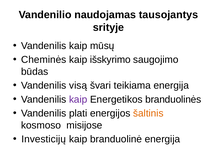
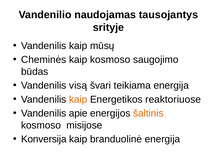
kaip išskyrimo: išskyrimo -> kosmoso
kaip at (78, 99) colour: purple -> orange
branduolinės: branduolinės -> reaktoriuose
plati: plati -> apie
Investicijų: Investicijų -> Konversija
